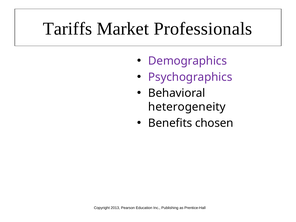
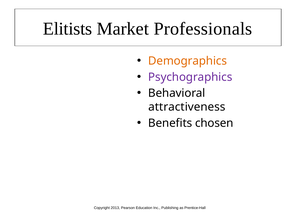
Tariffs: Tariffs -> Elitists
Demographics colour: purple -> orange
heterogeneity: heterogeneity -> attractiveness
